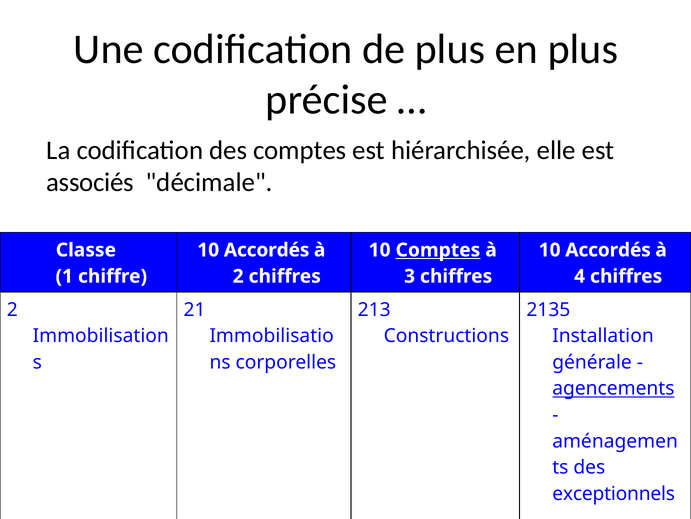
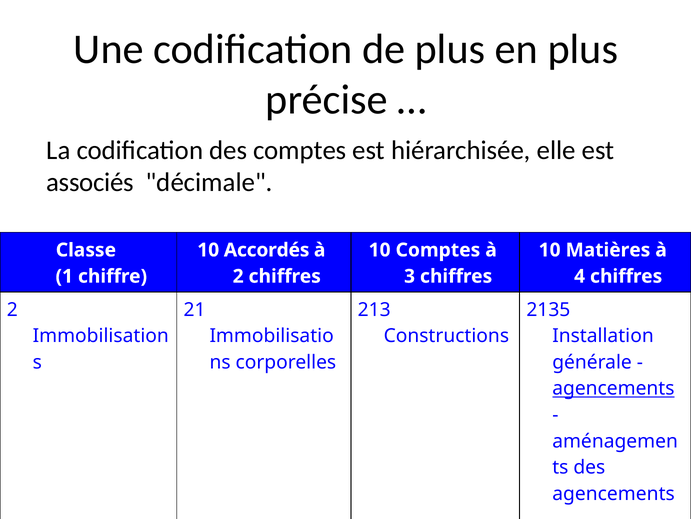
Comptes at (438, 250) underline: present -> none
Accordés at (608, 250): Accordés -> Matières
exceptionnels at (614, 493): exceptionnels -> agencements
